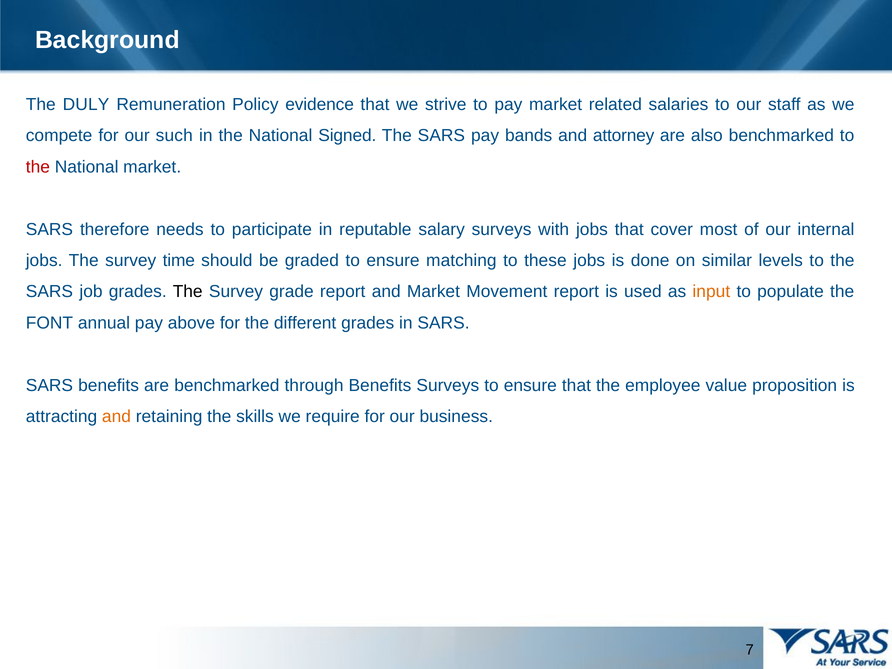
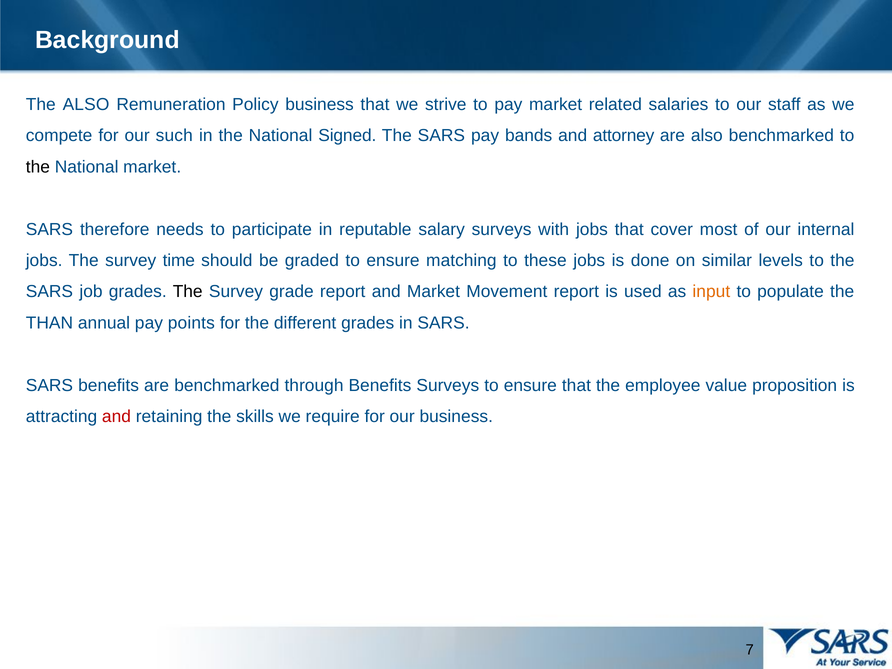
The DULY: DULY -> ALSO
Policy evidence: evidence -> business
the at (38, 167) colour: red -> black
FONT: FONT -> THAN
above: above -> points
and at (116, 417) colour: orange -> red
